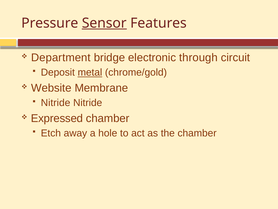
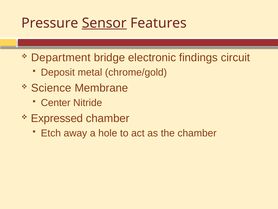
through: through -> findings
metal underline: present -> none
Website: Website -> Science
Nitride at (56, 103): Nitride -> Center
